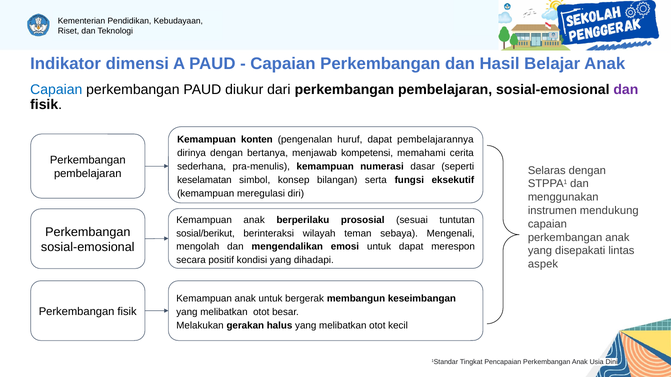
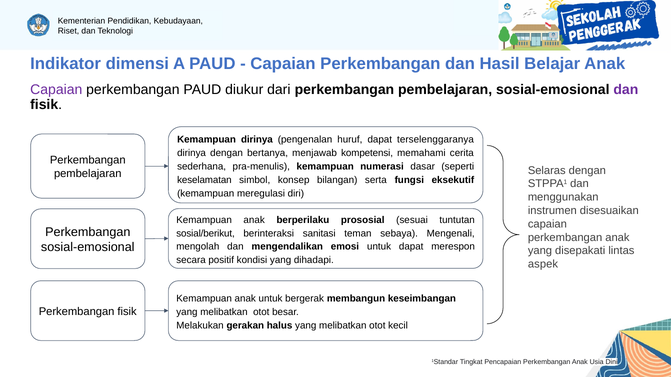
Capaian at (56, 90) colour: blue -> purple
Kemampuan konten: konten -> dirinya
pembelajarannya: pembelajarannya -> terselenggaranya
mendukung: mendukung -> disesuaikan
wilayah: wilayah -> sanitasi
